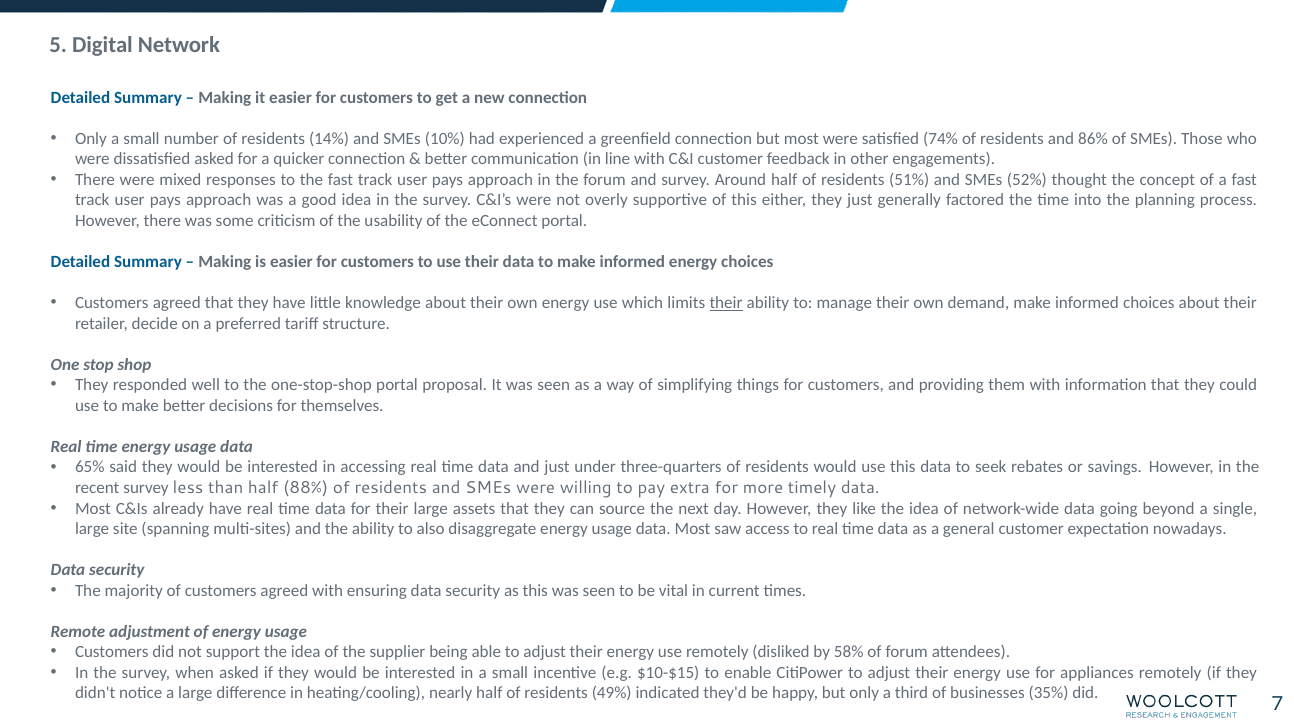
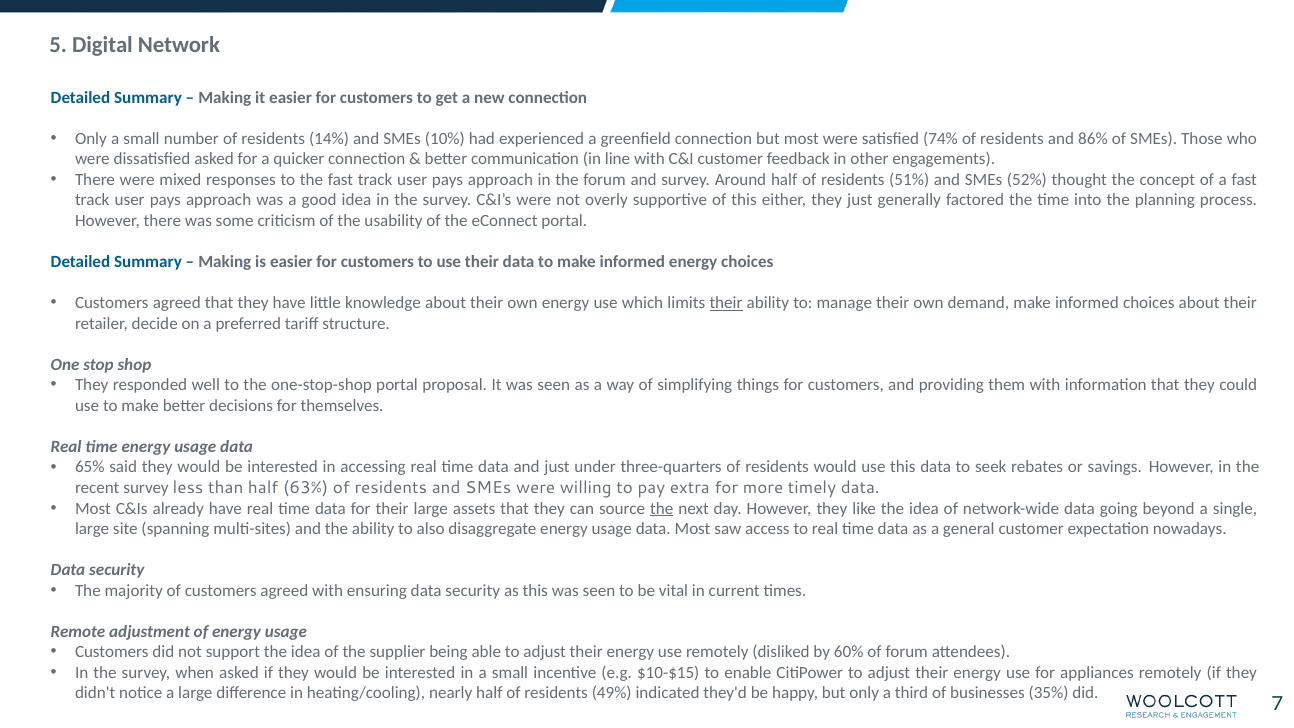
88%: 88% -> 63%
the at (662, 508) underline: none -> present
58%: 58% -> 60%
